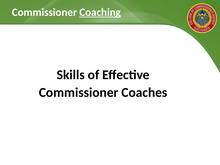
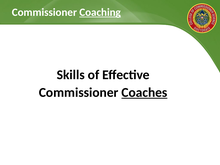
Coaches underline: none -> present
